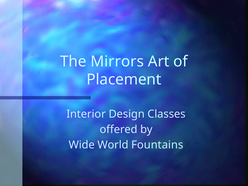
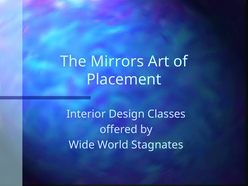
Fountains: Fountains -> Stagnates
